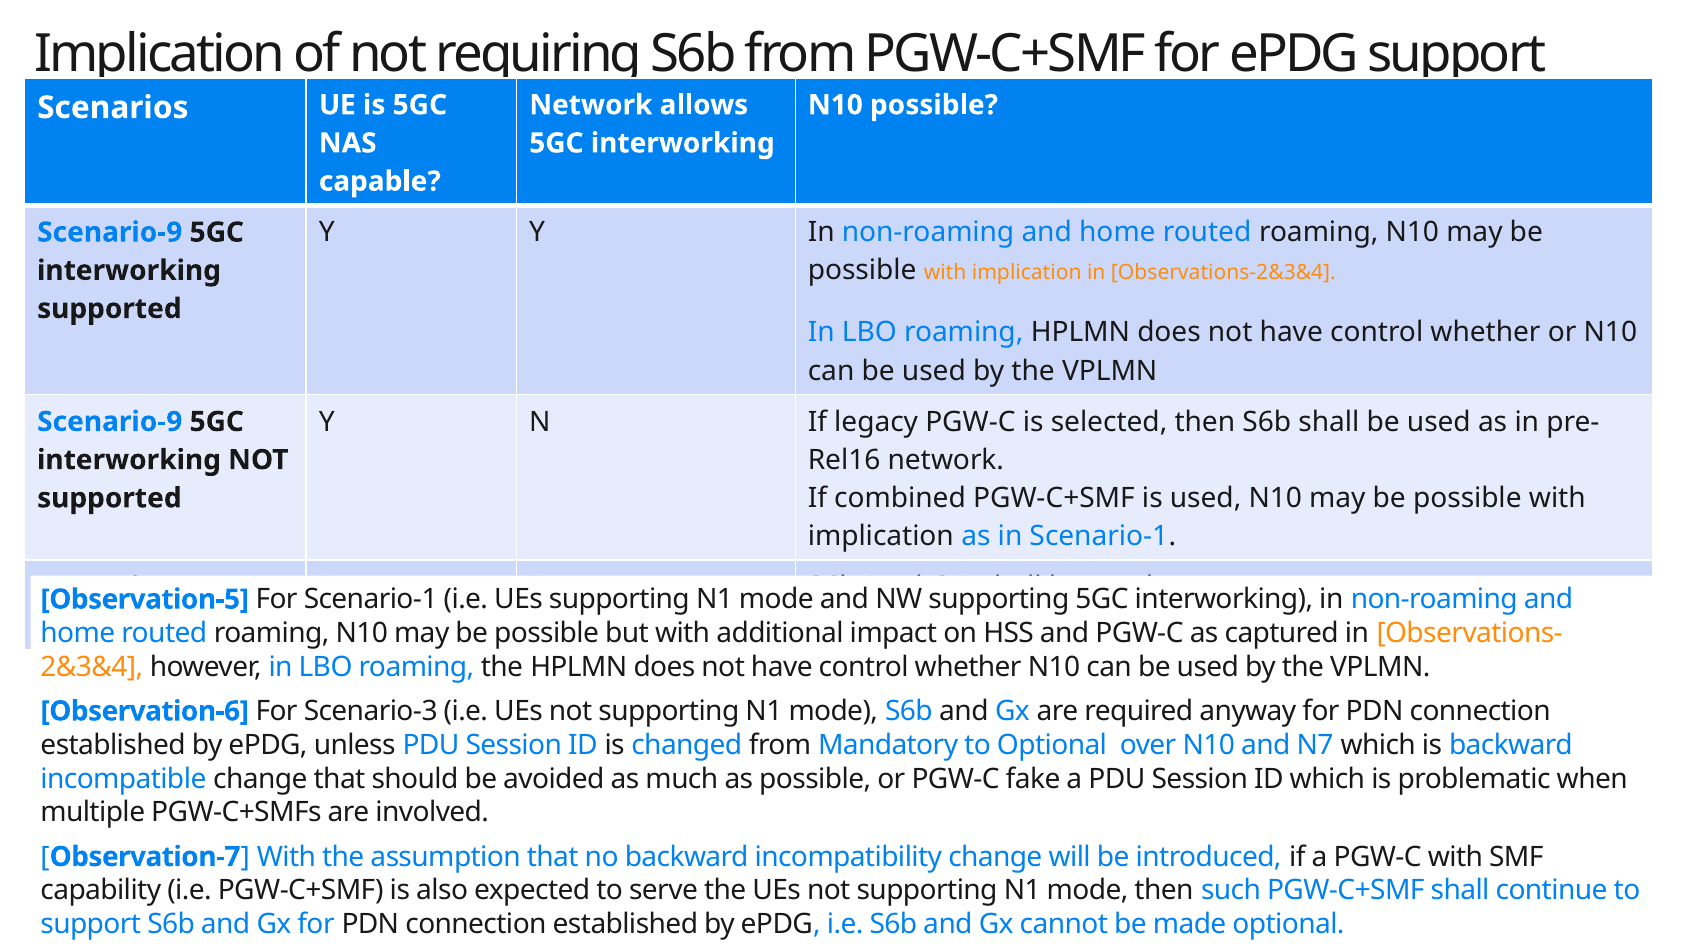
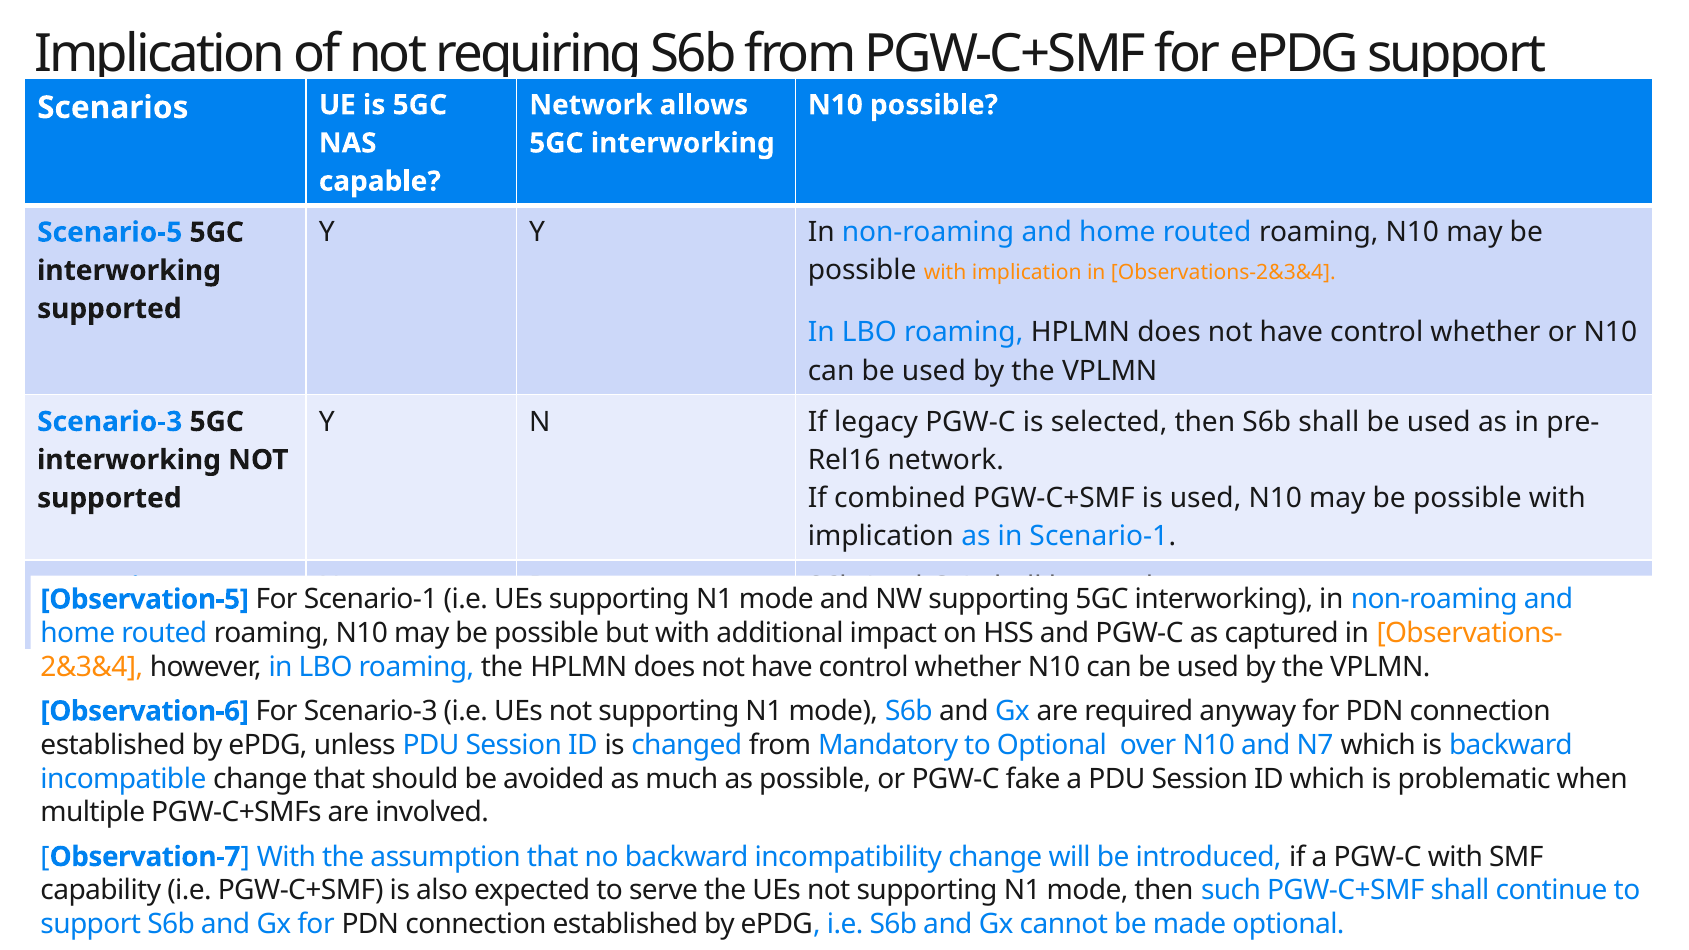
Scenario-9 at (110, 232): Scenario-9 -> Scenario-5
Scenario-9 at (110, 422): Scenario-9 -> Scenario-3
